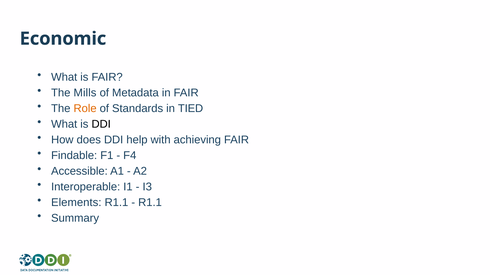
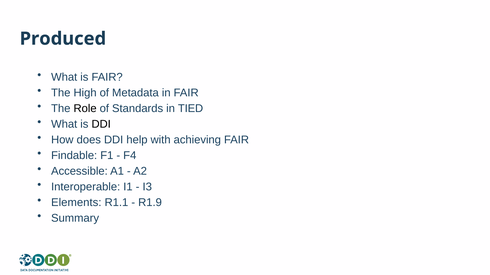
Economic: Economic -> Produced
Mills: Mills -> High
Role colour: orange -> black
R1.1 at (150, 203): R1.1 -> R1.9
